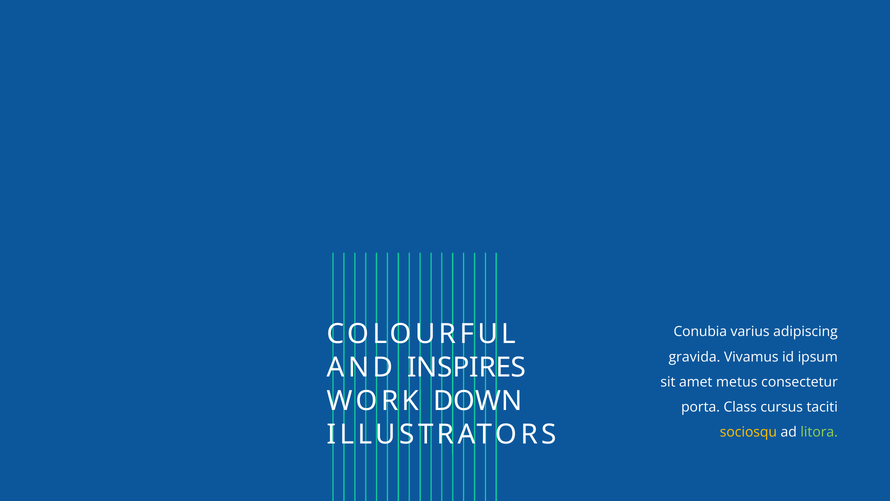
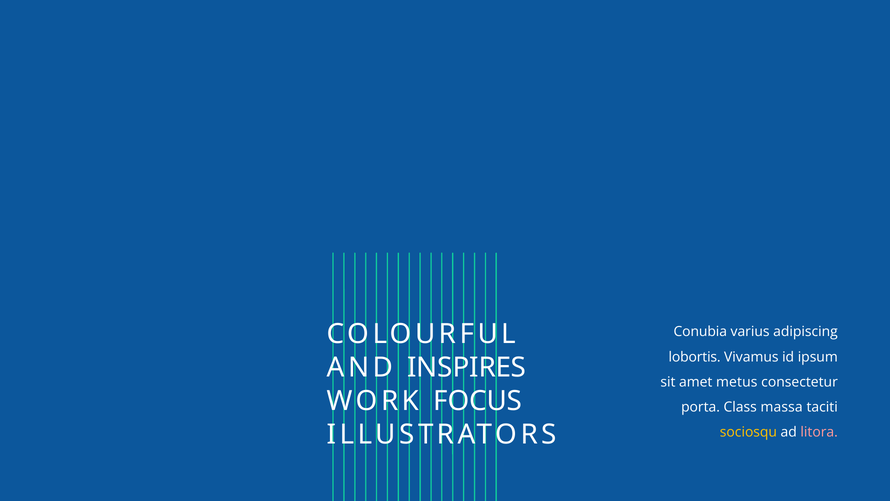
gravida: gravida -> lobortis
DOWN: DOWN -> FOCUS
cursus: cursus -> massa
litora colour: light green -> pink
